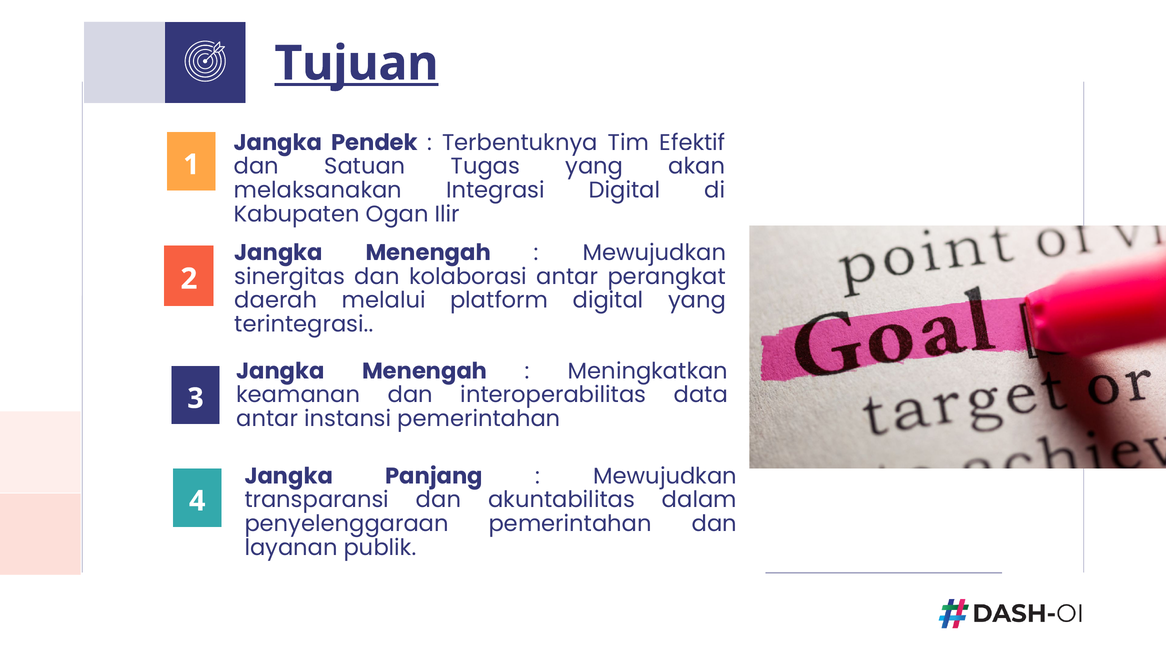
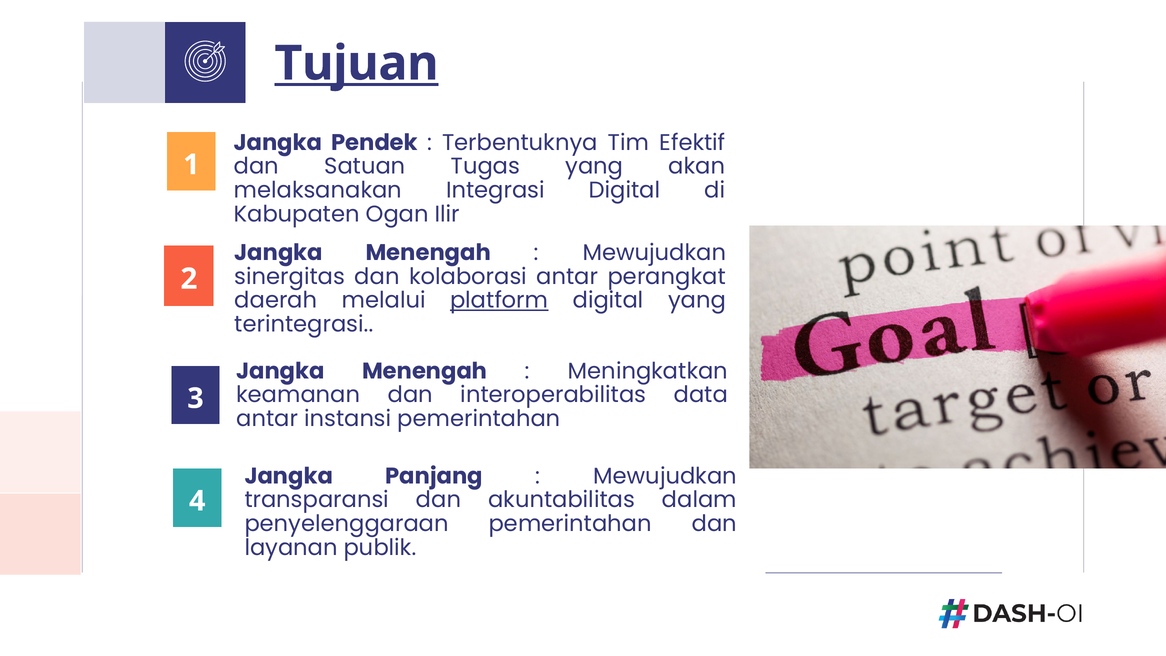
platform underline: none -> present
